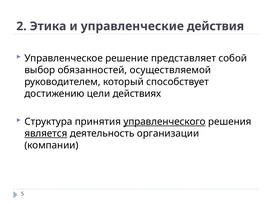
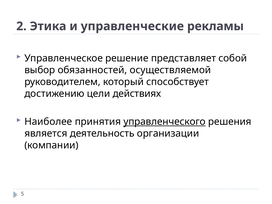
действия: действия -> рекламы
Структура: Структура -> Наиболее
является underline: present -> none
